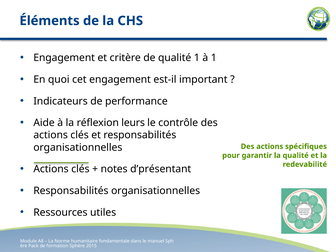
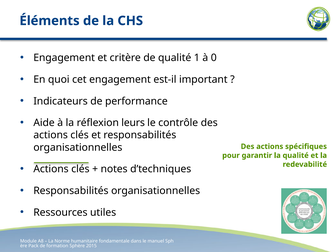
à 1: 1 -> 0
d’présentant: d’présentant -> d’techniques
